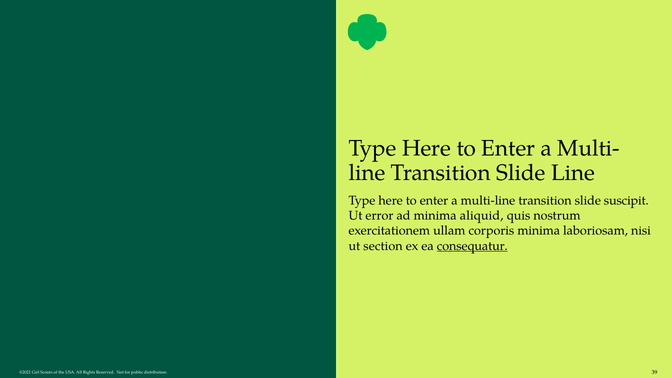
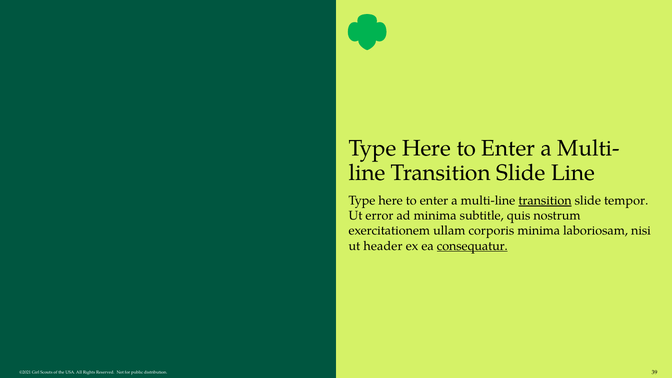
transition at (545, 201) underline: none -> present
suscipit: suscipit -> tempor
aliquid: aliquid -> subtitle
section: section -> header
